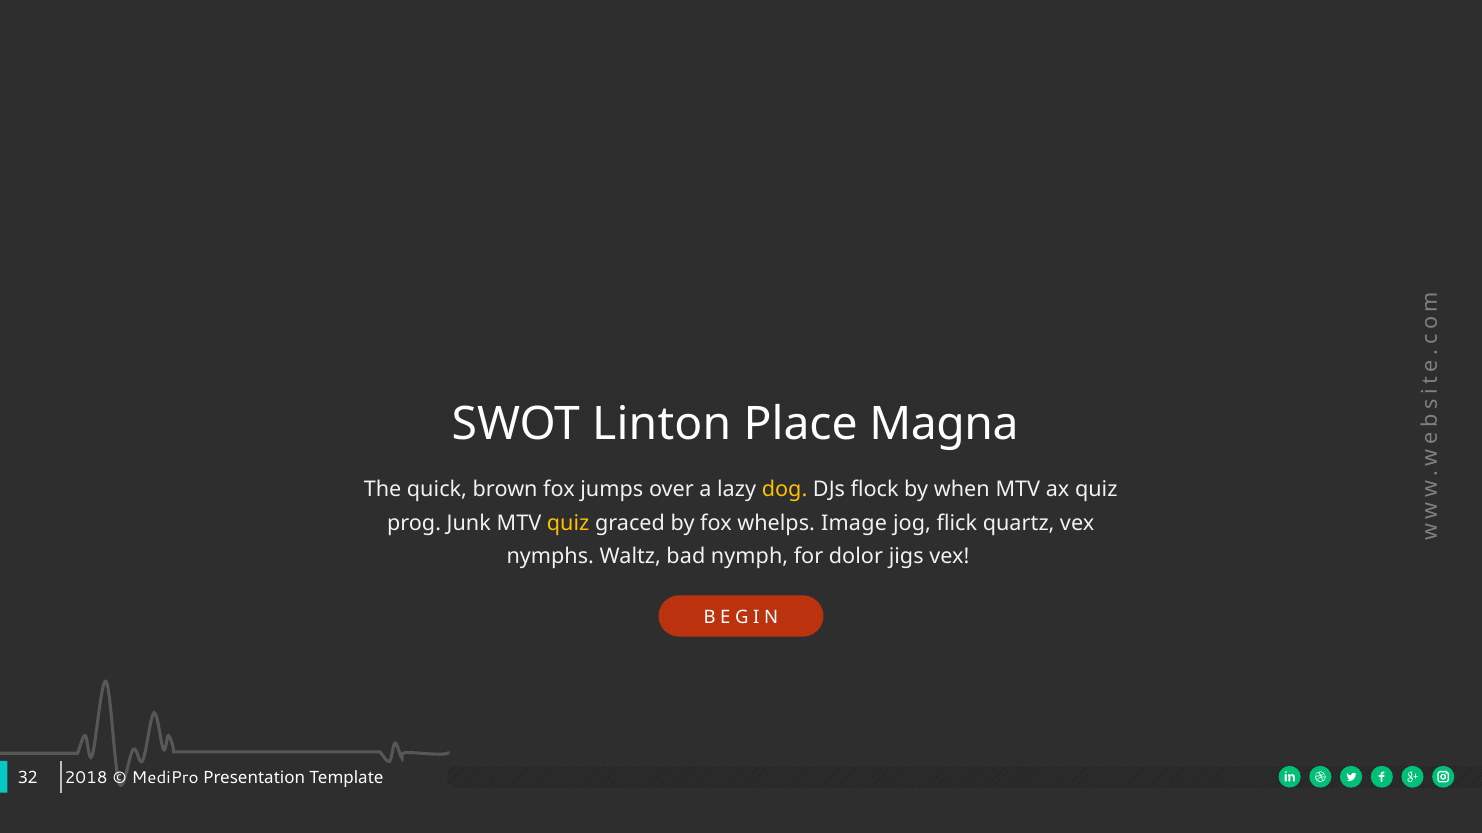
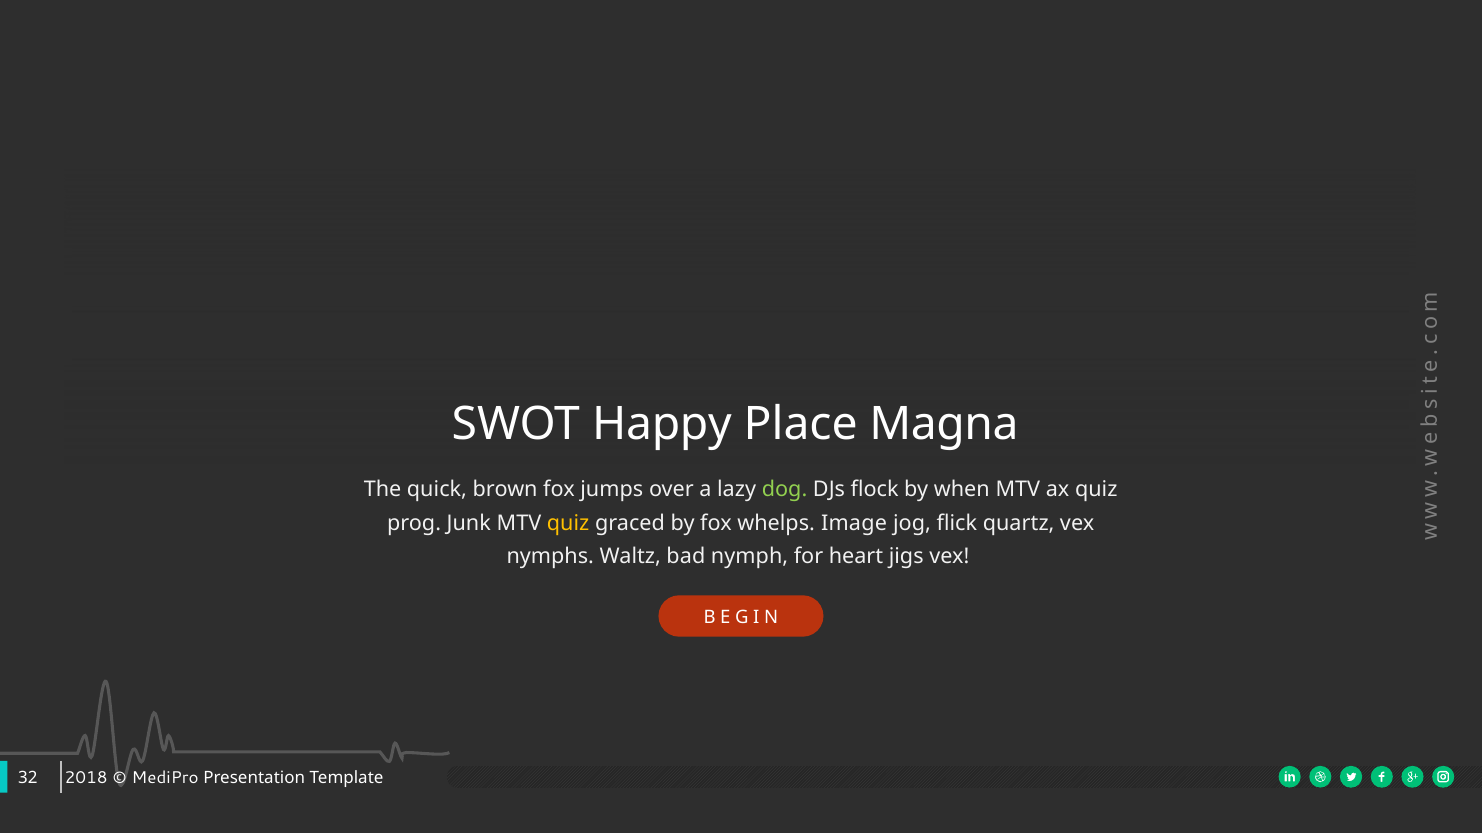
Linton: Linton -> Happy
dog colour: yellow -> light green
dolor: dolor -> heart
